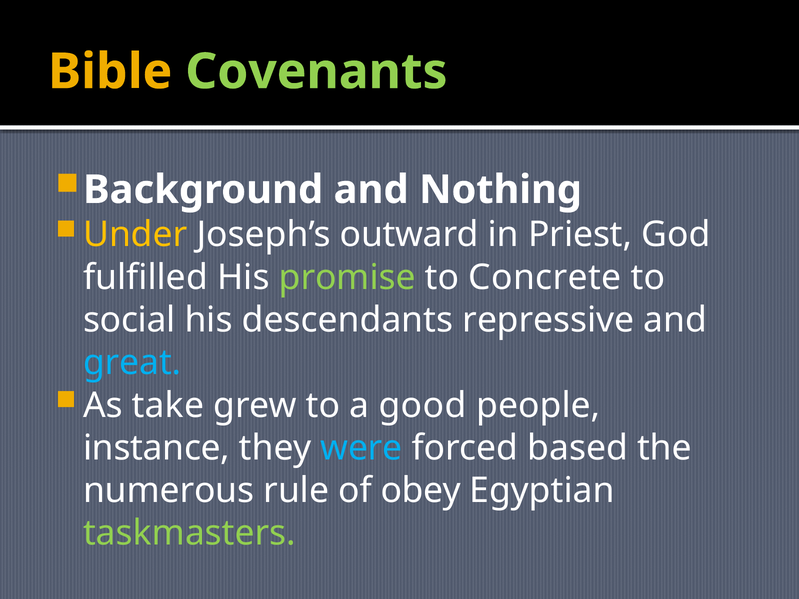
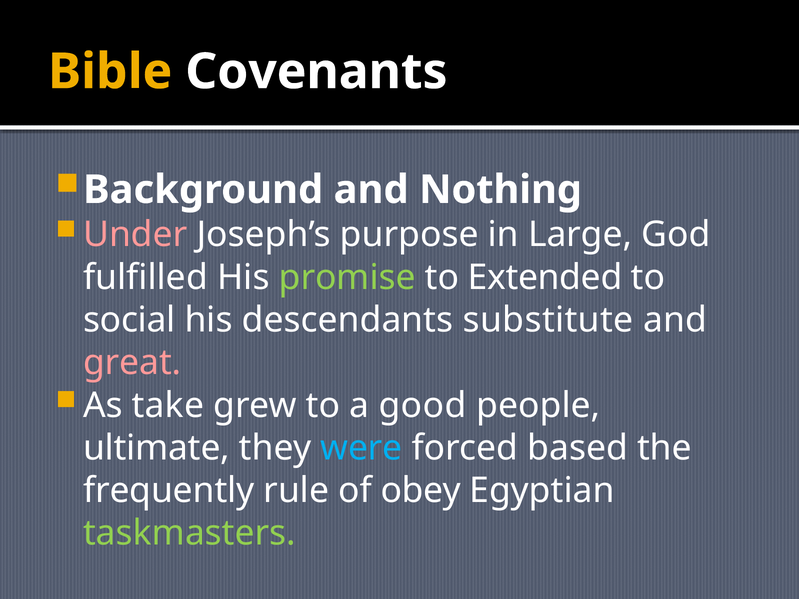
Covenants colour: light green -> white
Under colour: yellow -> pink
outward: outward -> purpose
Priest: Priest -> Large
Concrete: Concrete -> Extended
repressive: repressive -> substitute
great colour: light blue -> pink
instance: instance -> ultimate
numerous: numerous -> frequently
